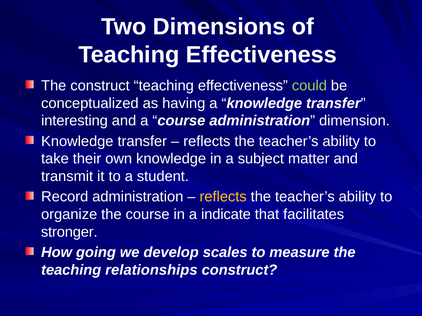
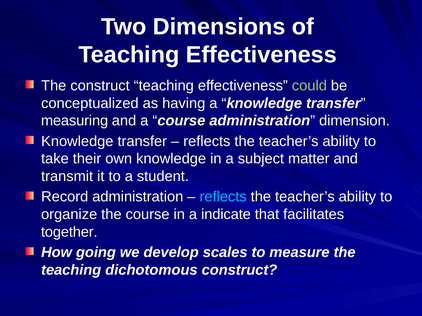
interesting: interesting -> measuring
reflects at (223, 197) colour: yellow -> light blue
stronger: stronger -> together
relationships: relationships -> dichotomous
